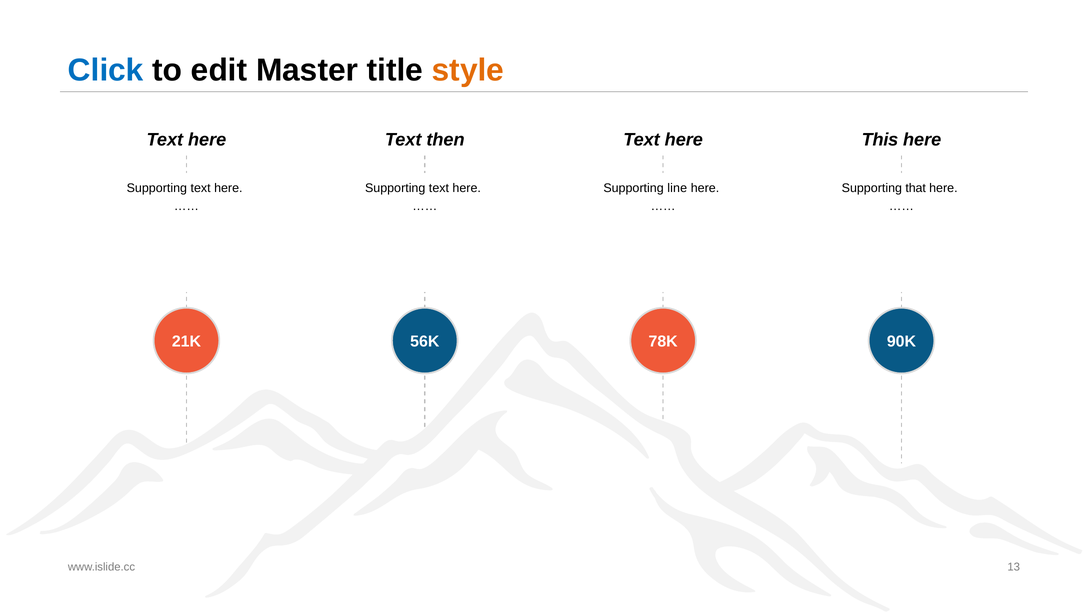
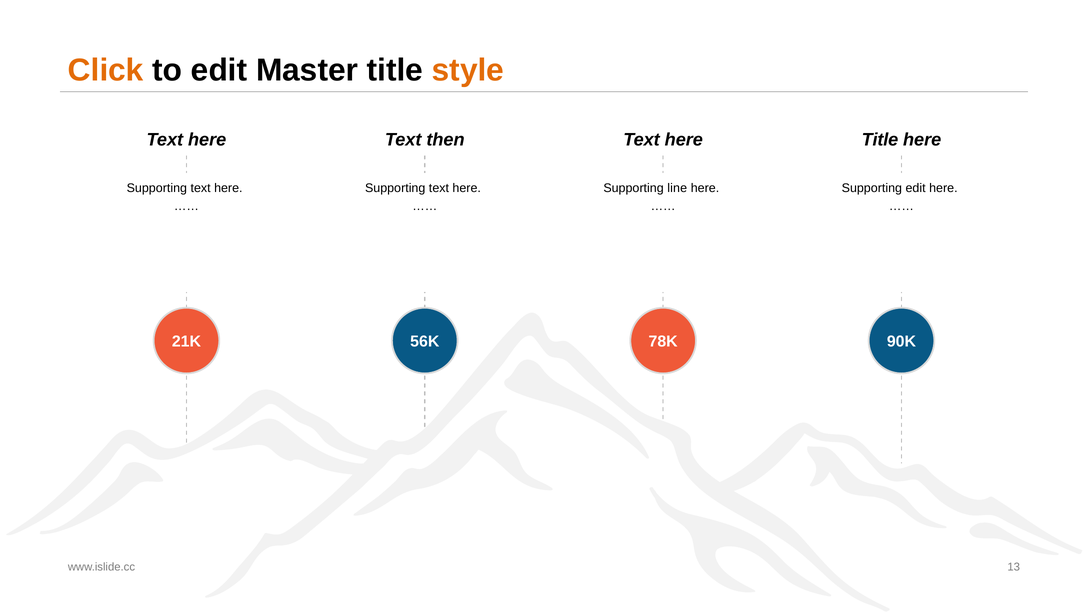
Click colour: blue -> orange
This at (880, 140): This -> Title
Supporting that: that -> edit
